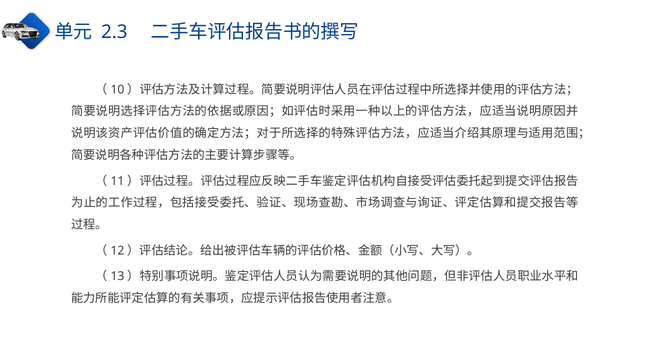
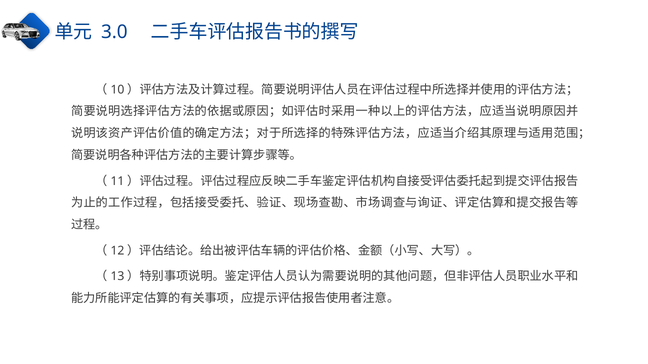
2.3: 2.3 -> 3.0
